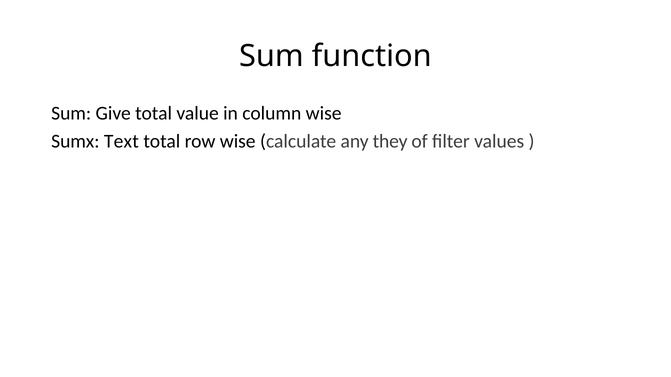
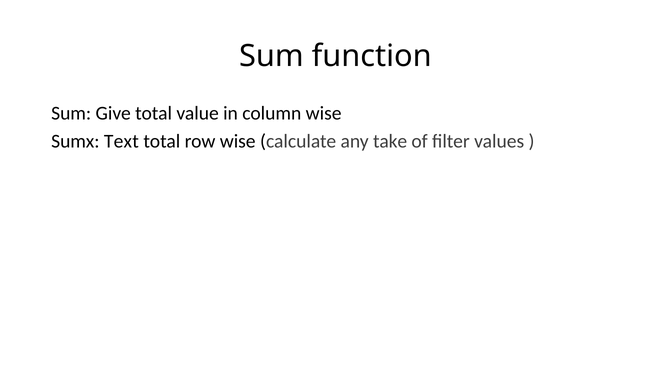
they: they -> take
